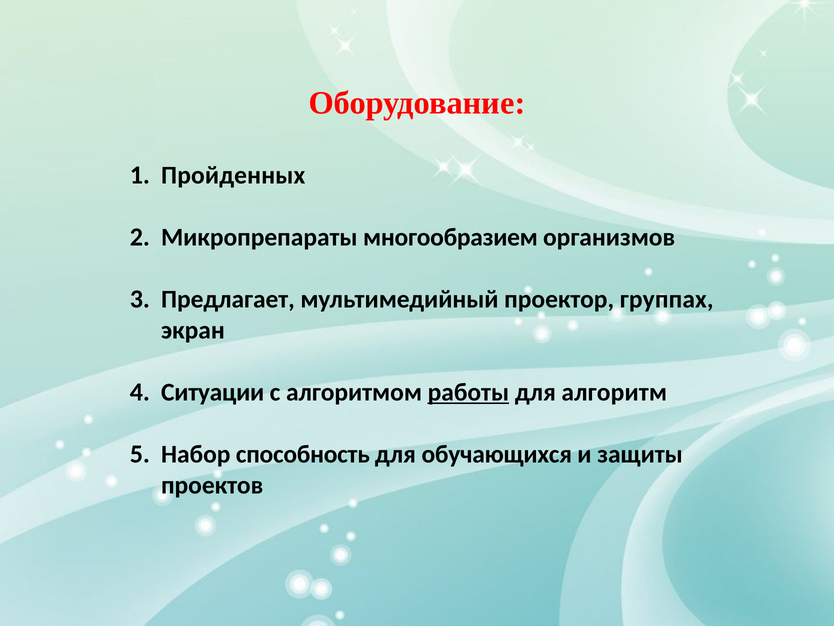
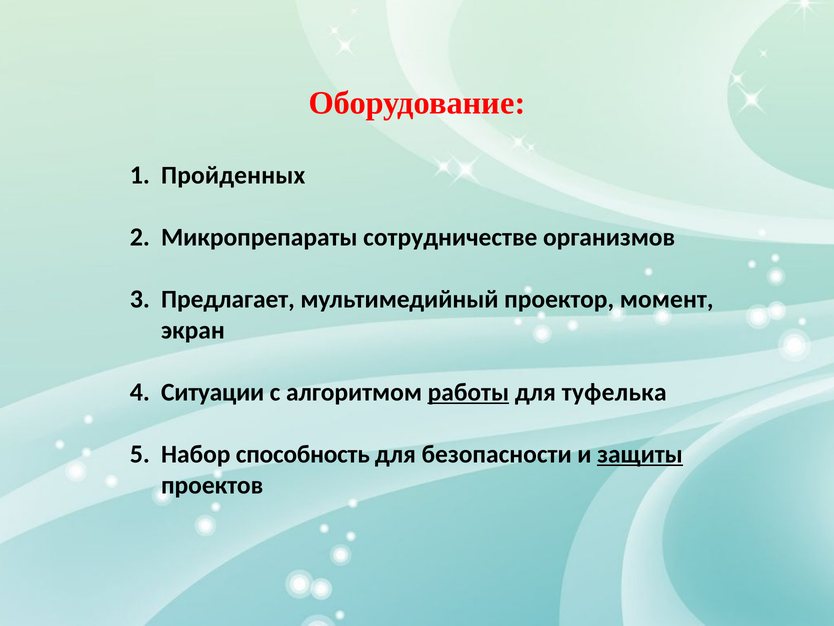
многообразием: многообразием -> сотрудничестве
группах: группах -> момент
алгоритм: алгоритм -> туфелька
обучающихся: обучающихся -> безопасности
защиты underline: none -> present
